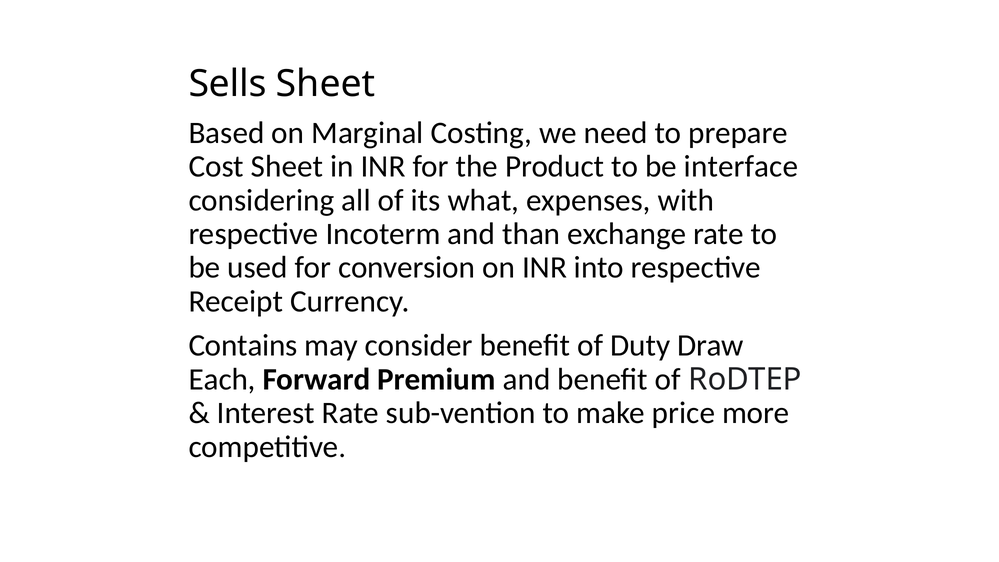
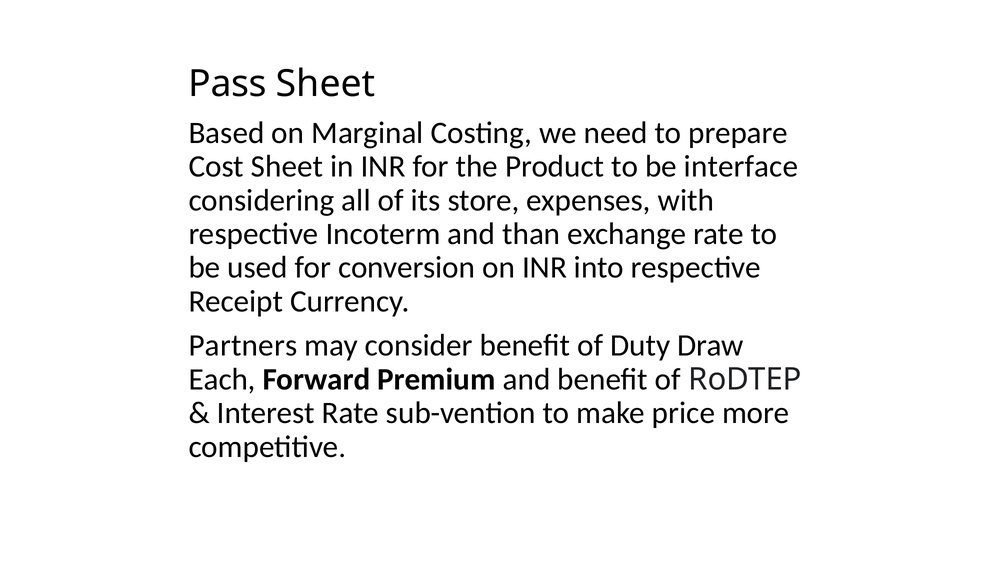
Sells: Sells -> Pass
what: what -> store
Contains: Contains -> Partners
